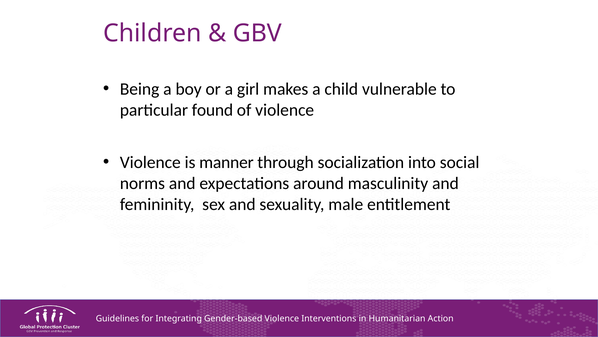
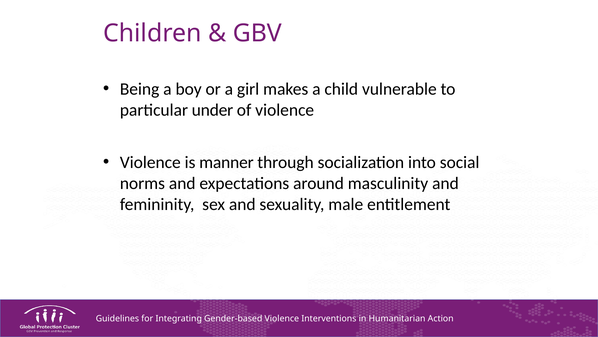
found: found -> under
